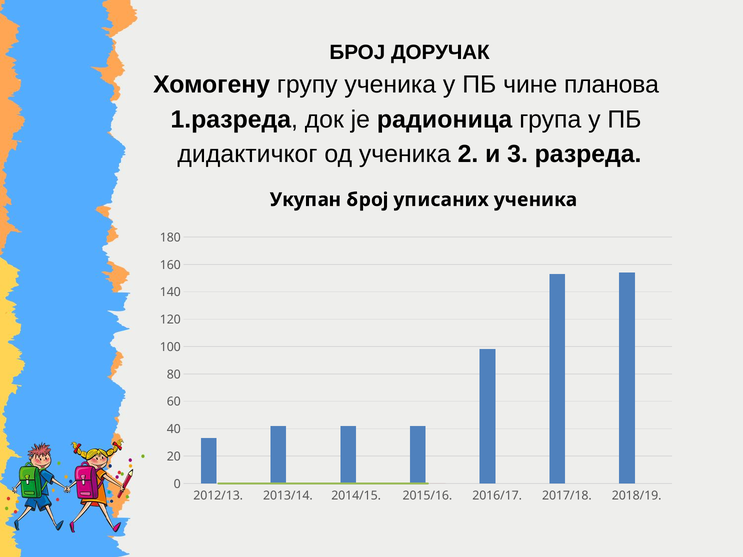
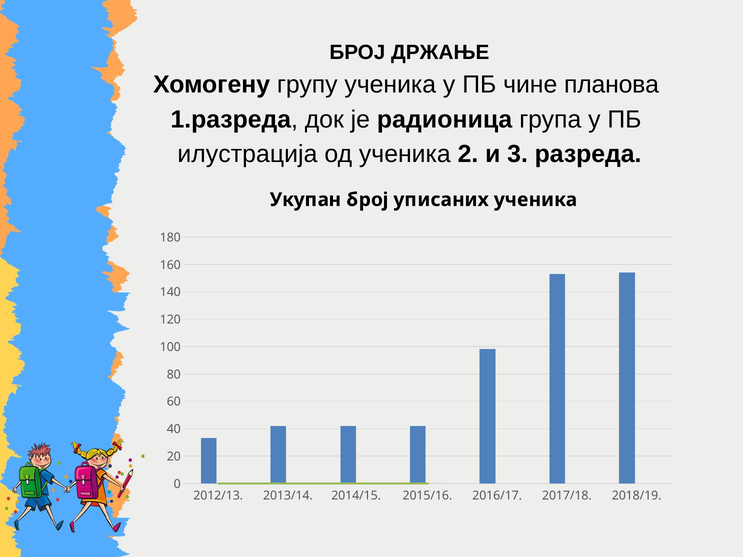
ДОРУЧАК: ДОРУЧАК -> ДРЖАЊЕ
дидактичког: дидактичког -> илустрација
